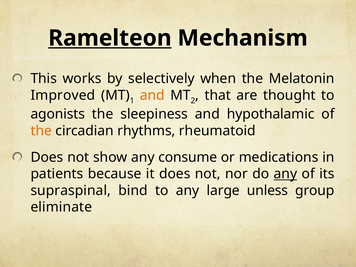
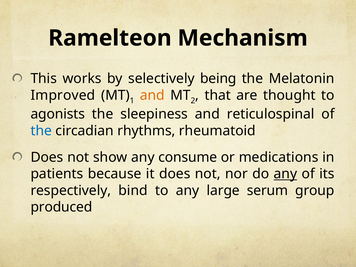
Ramelteon underline: present -> none
when: when -> being
hypothalamic: hypothalamic -> reticulospinal
the at (41, 131) colour: orange -> blue
supraspinal: supraspinal -> respectively
unless: unless -> serum
eliminate: eliminate -> produced
